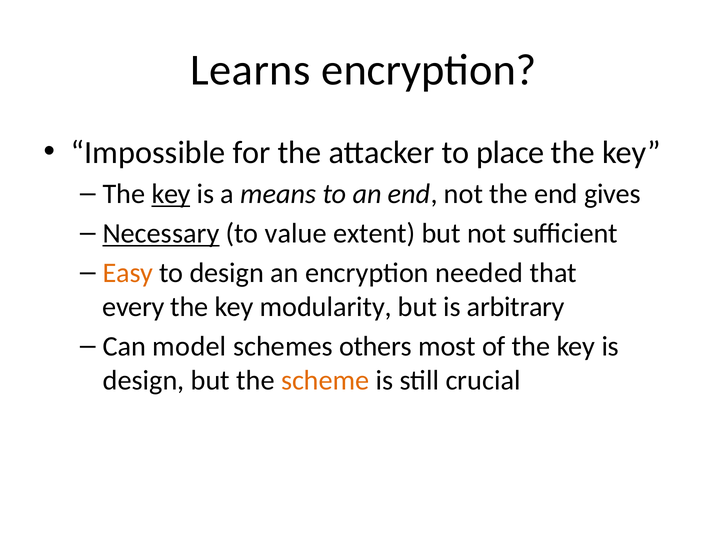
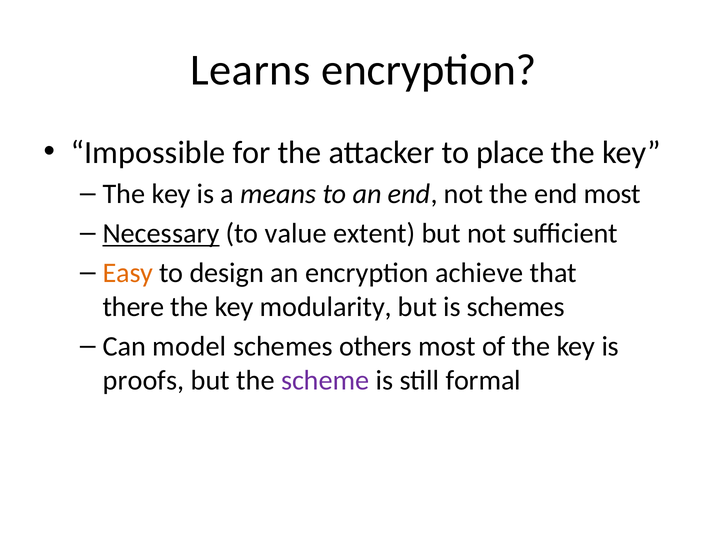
key at (171, 194) underline: present -> none
end gives: gives -> most
needed: needed -> achieve
every: every -> there
is arbitrary: arbitrary -> schemes
design at (144, 381): design -> proofs
scheme colour: orange -> purple
crucial: crucial -> formal
